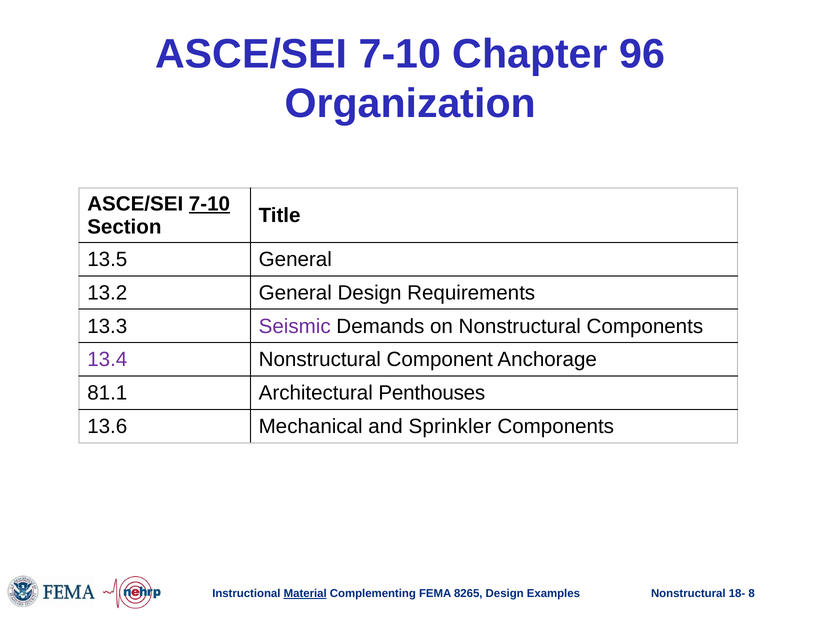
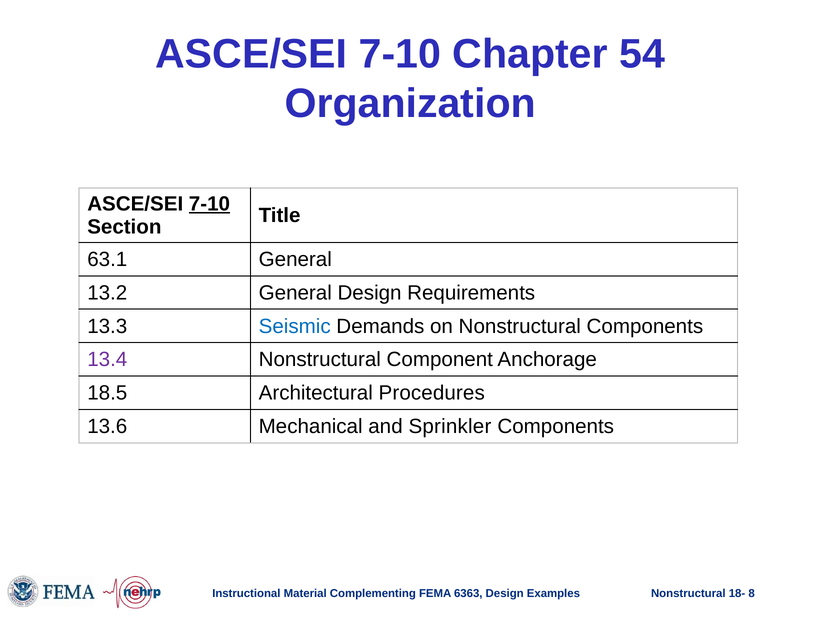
96: 96 -> 54
13.5: 13.5 -> 63.1
Seismic colour: purple -> blue
81.1: 81.1 -> 18.5
Penthouses: Penthouses -> Procedures
Material underline: present -> none
8265: 8265 -> 6363
